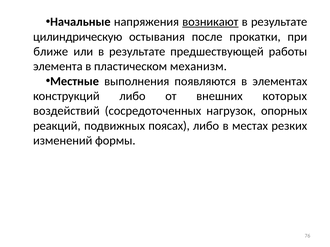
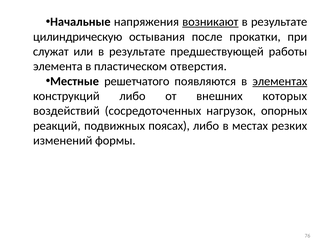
ближе: ближе -> служат
механизм: механизм -> отверстия
выполнения: выполнения -> решетчатого
элементах underline: none -> present
